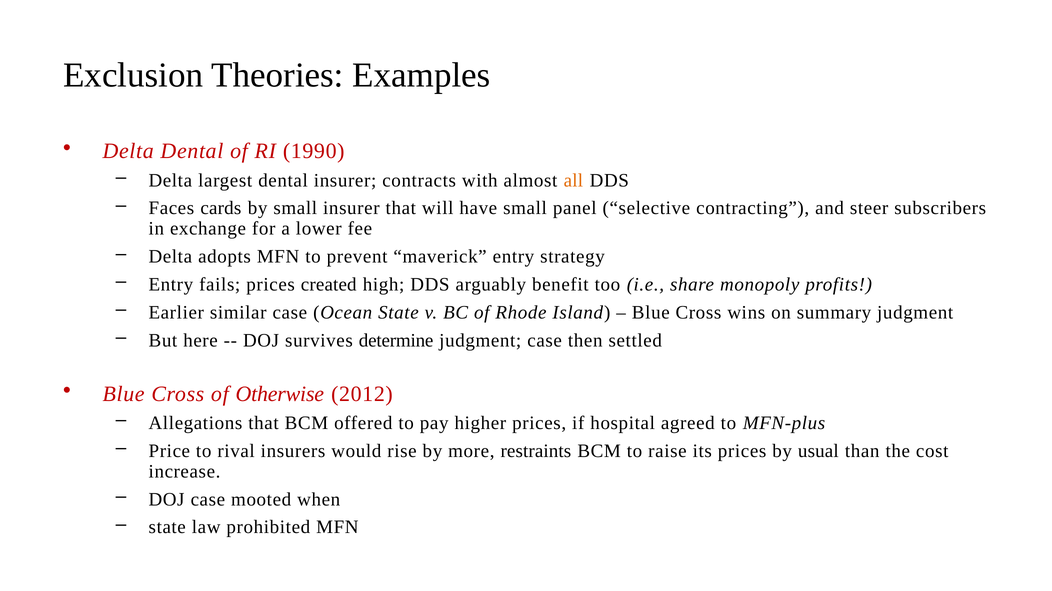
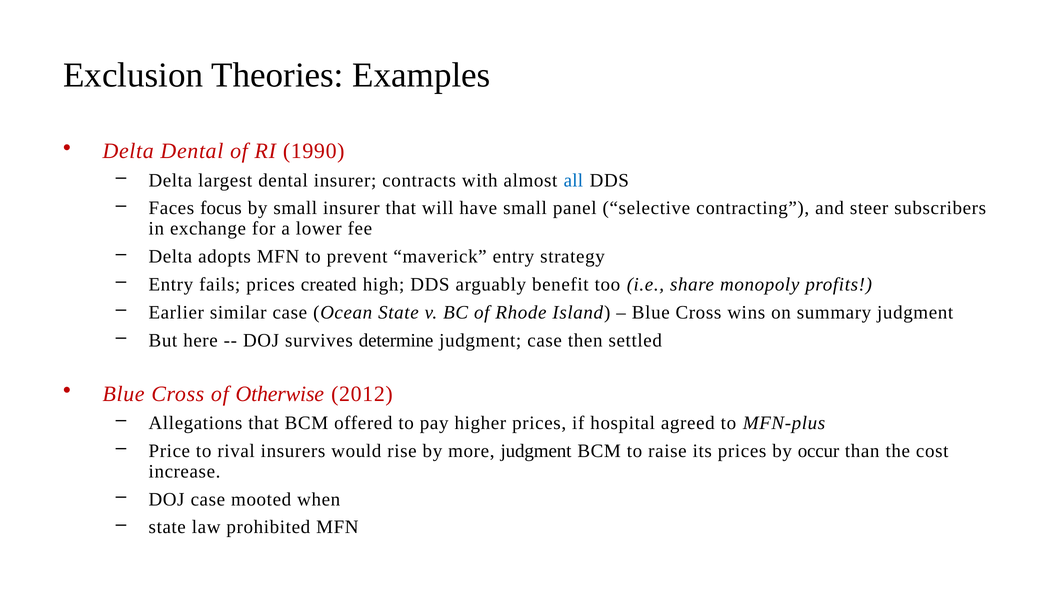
all colour: orange -> blue
cards: cards -> focus
more restraints: restraints -> judgment
usual: usual -> occur
